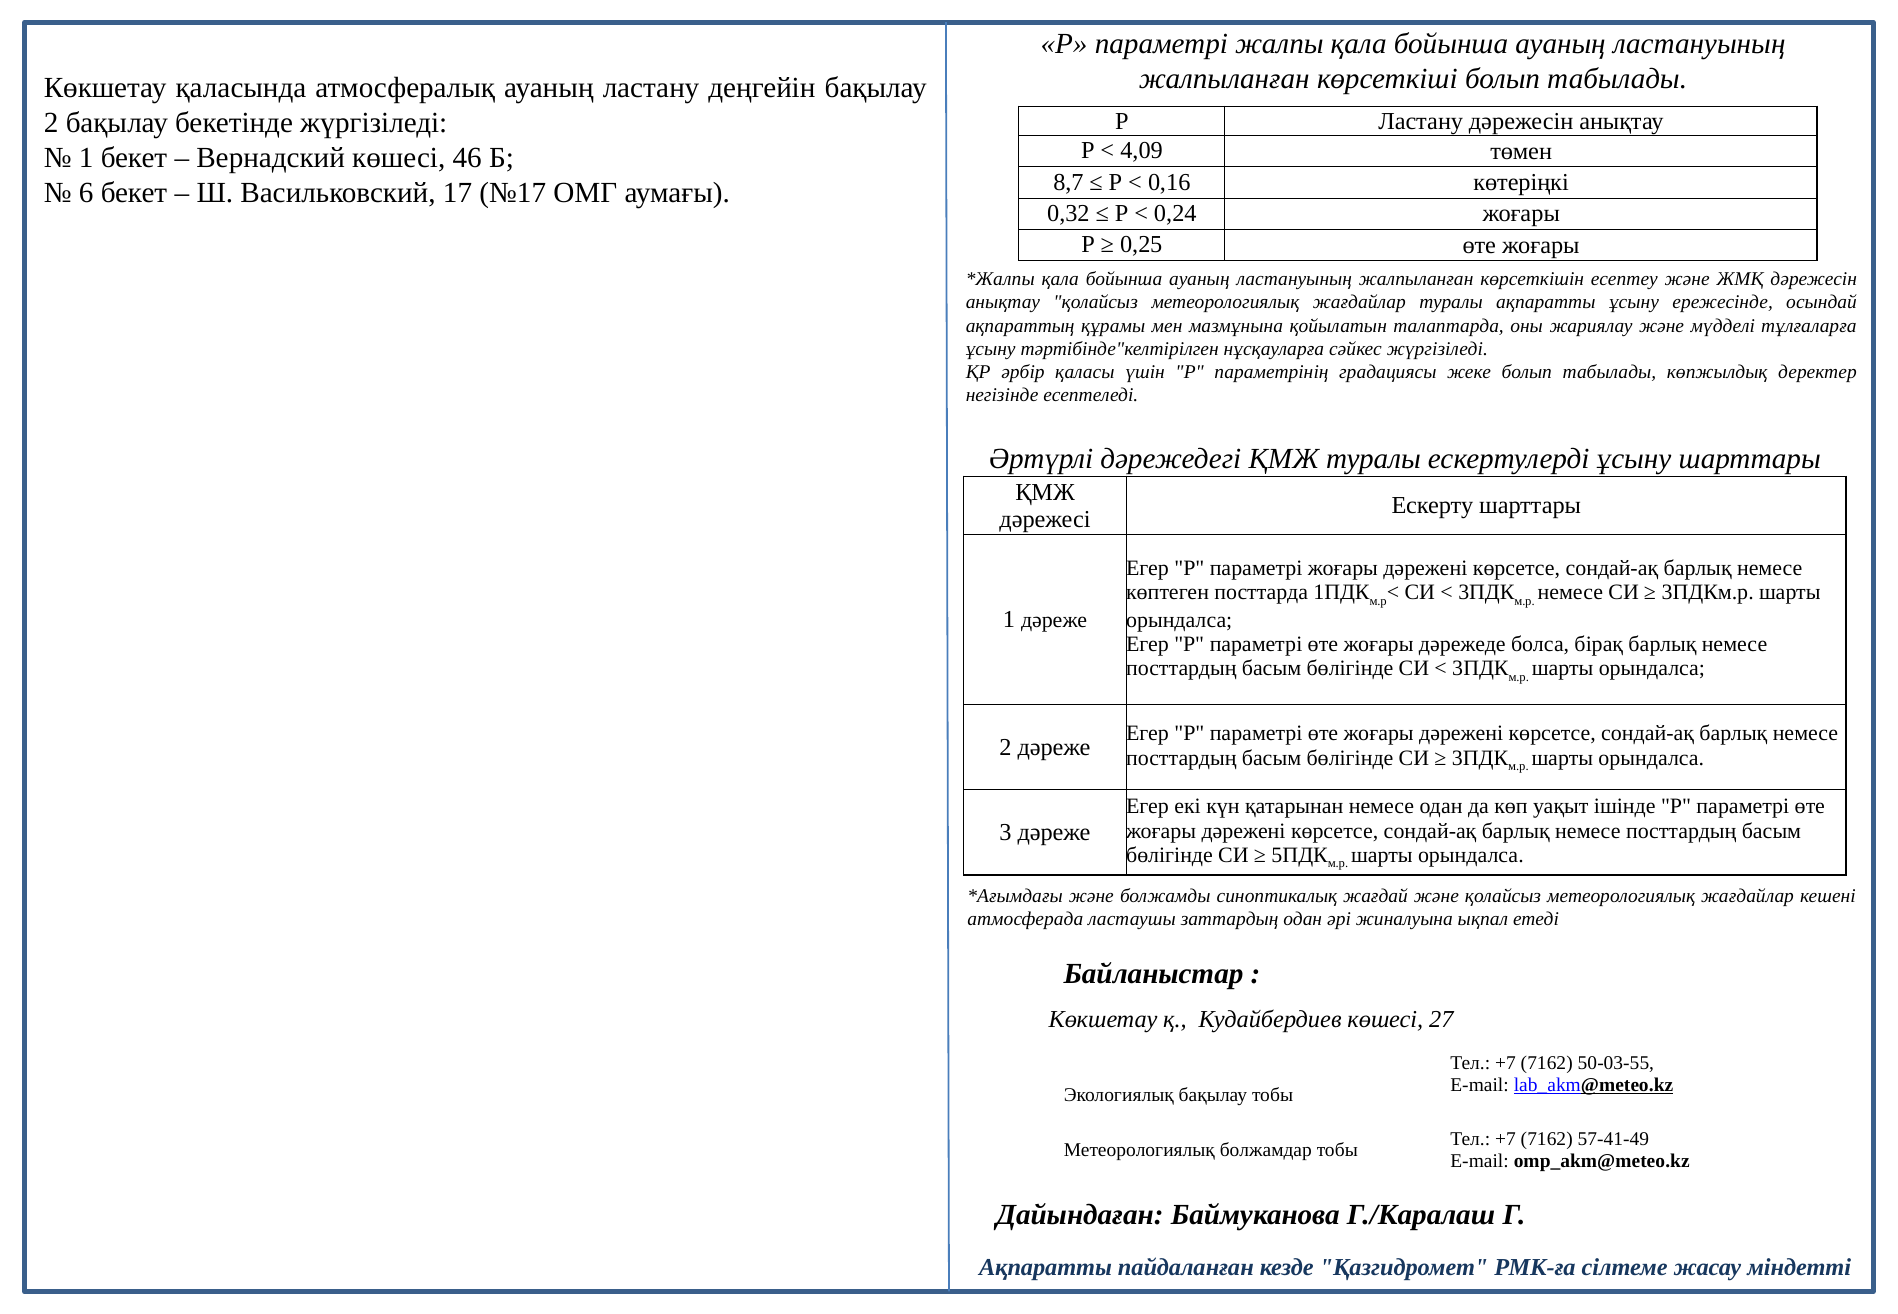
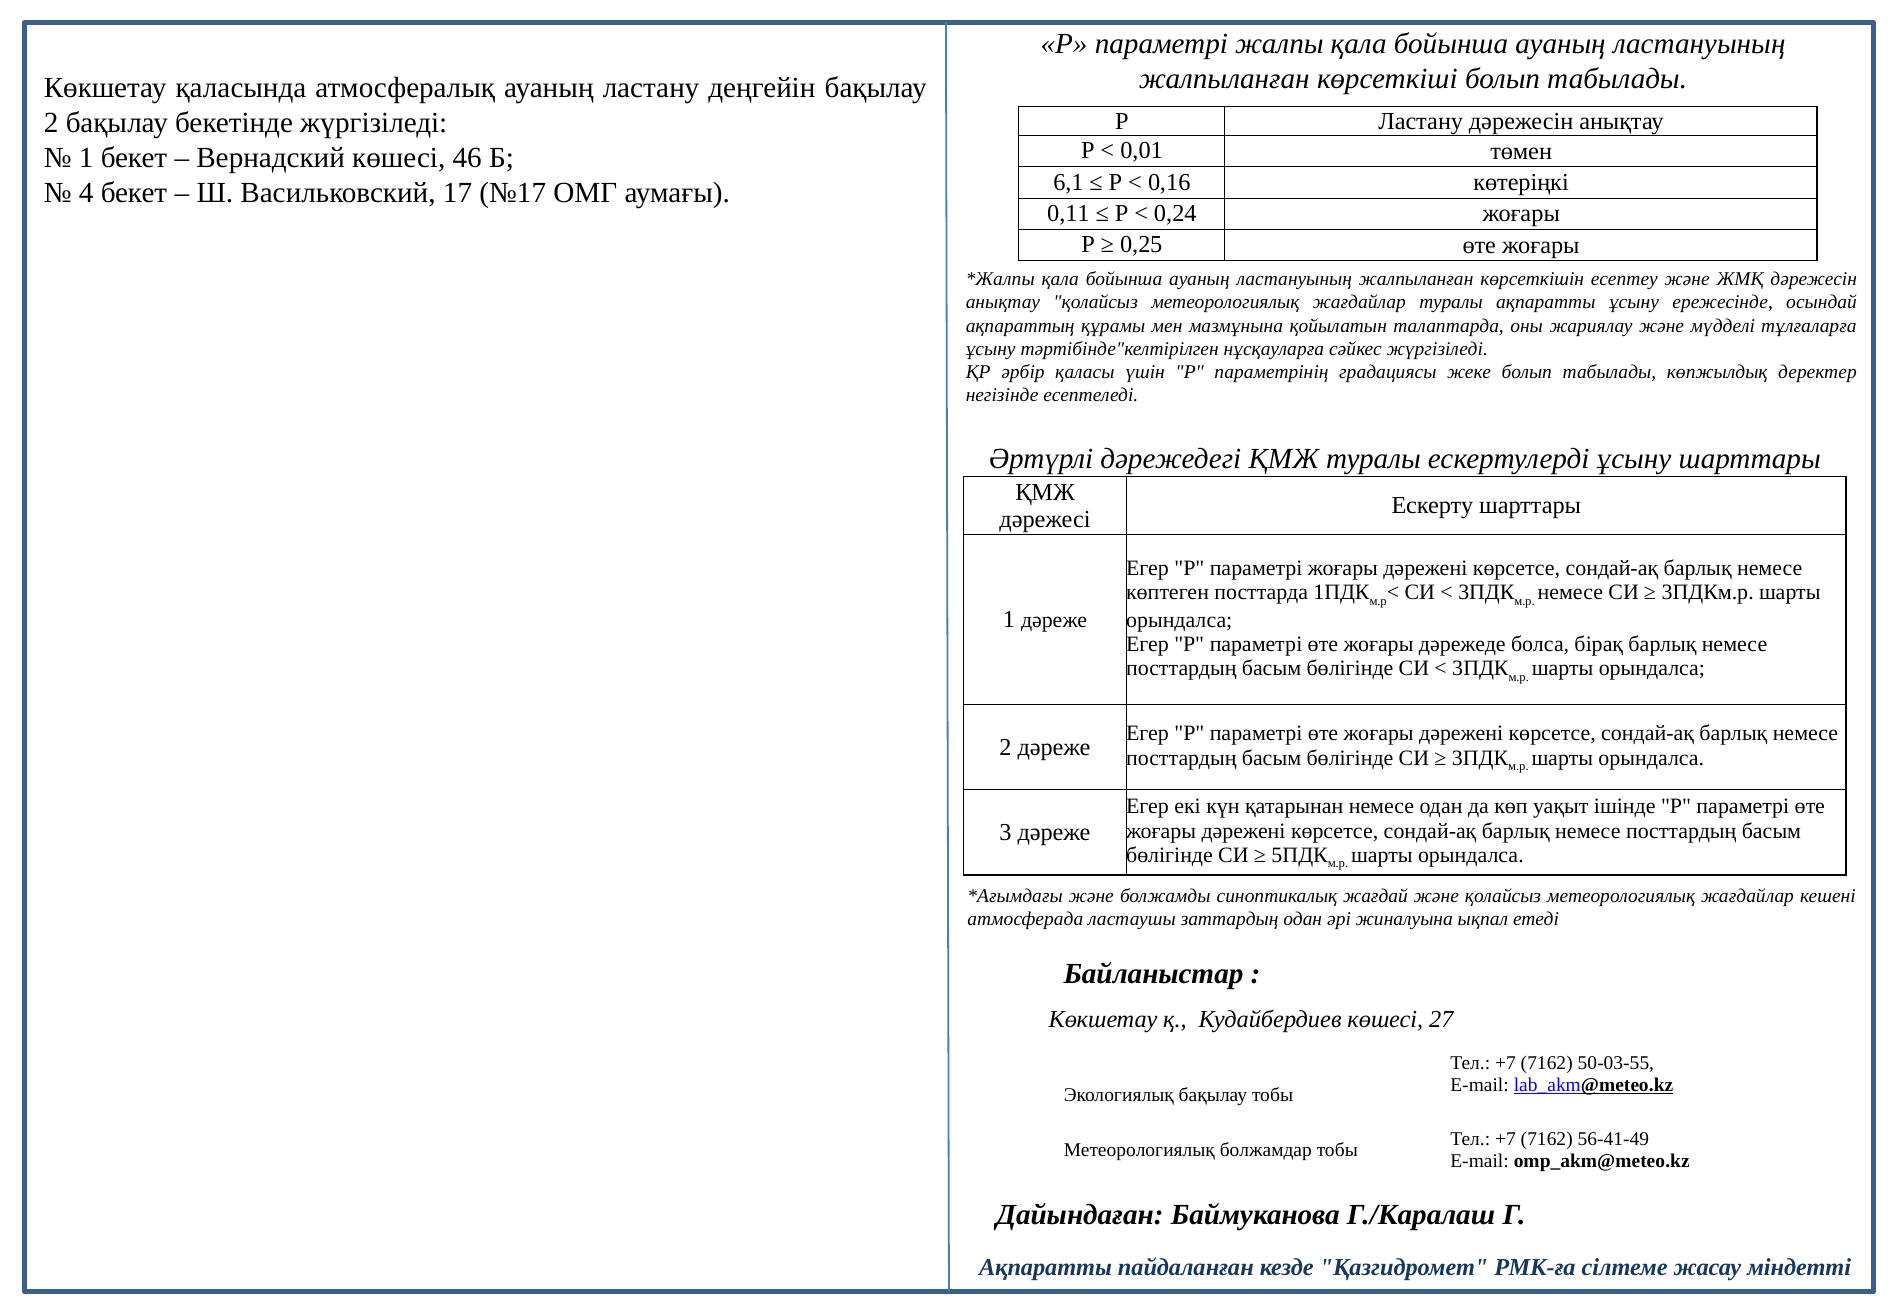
4,09: 4,09 -> 0,01
8,7: 8,7 -> 6,1
6: 6 -> 4
0,32: 0,32 -> 0,11
57-41-49: 57-41-49 -> 56-41-49
